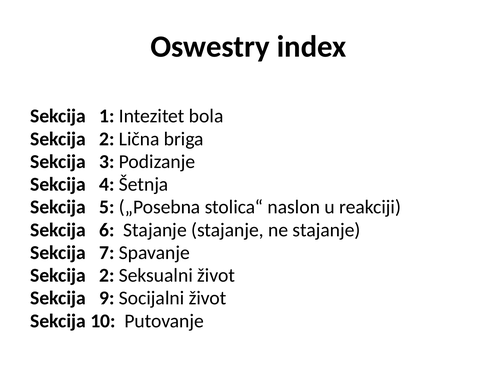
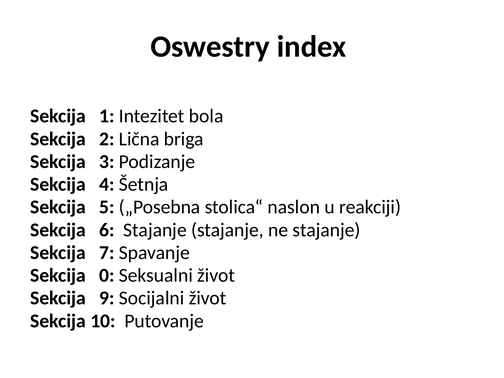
2 at (107, 275): 2 -> 0
